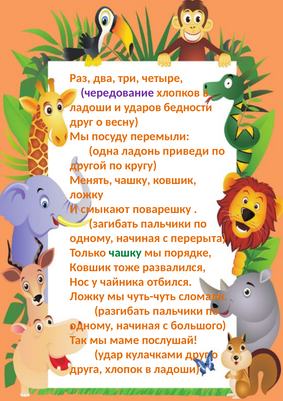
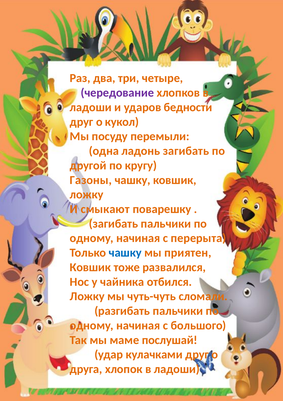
весну: весну -> кукол
ладонь приведи: приведи -> загибать
Менять: Менять -> Газоны
чашку at (125, 253) colour: green -> blue
порядке: порядке -> приятен
